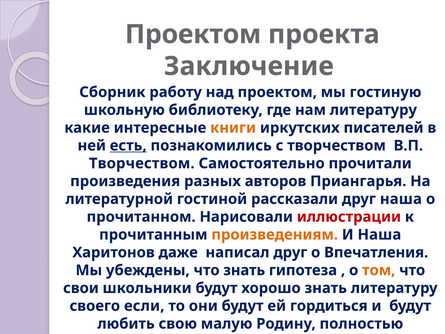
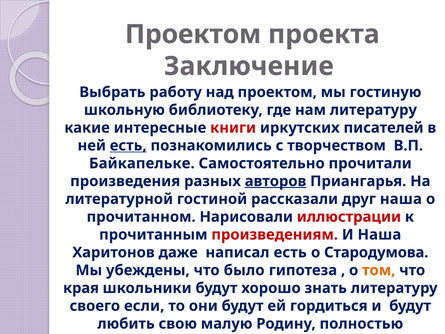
Сборник: Сборник -> Выбрать
книги colour: orange -> red
Творчеством at (142, 163): Творчеством -> Байкапельке
авторов underline: none -> present
произведениям colour: orange -> red
написал друг: друг -> есть
Впечатления: Впечатления -> Стародумова
что знать: знать -> было
свои: свои -> края
